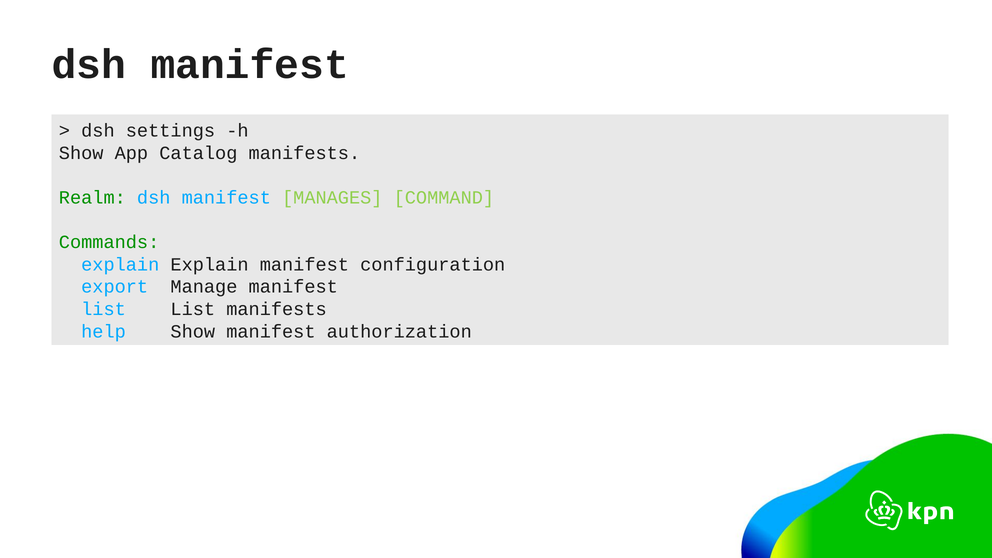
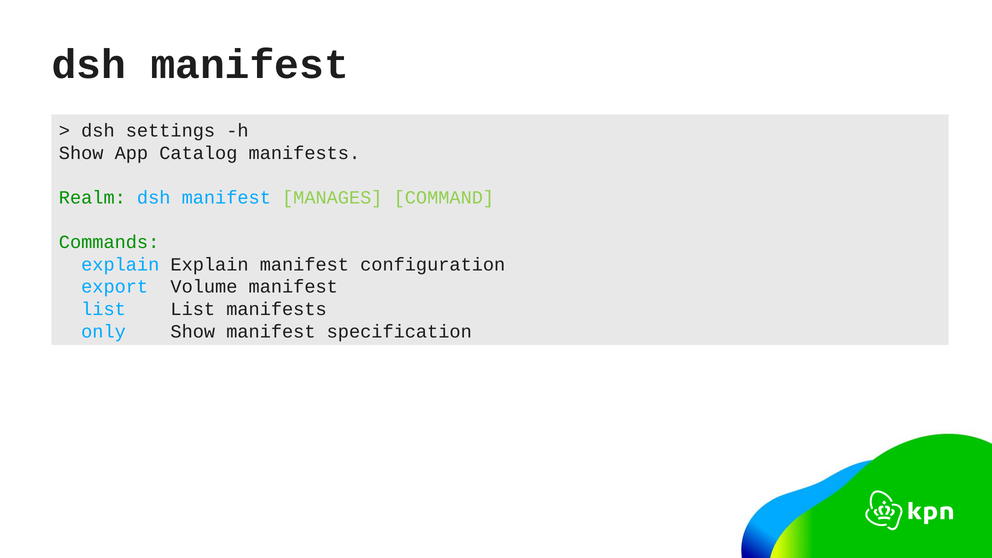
Manage: Manage -> Volume
help: help -> only
authorization: authorization -> specification
